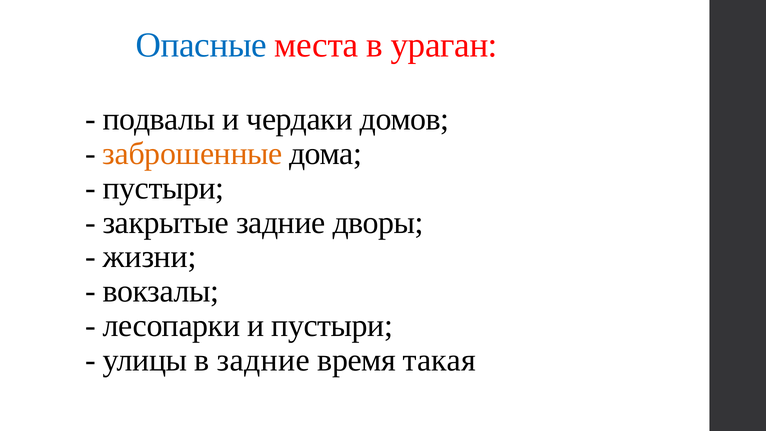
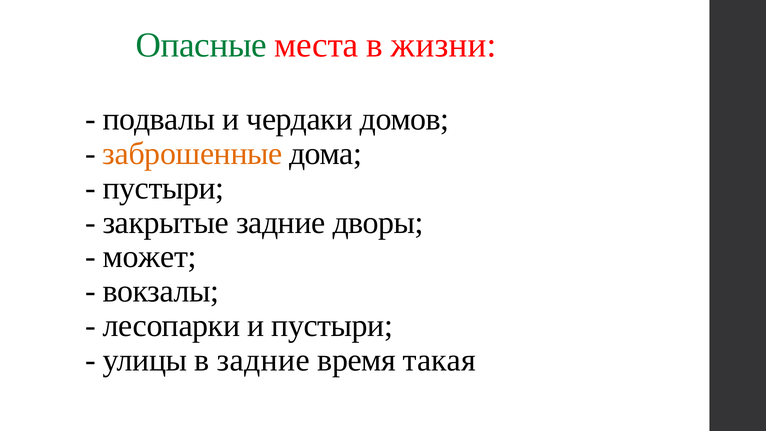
Опасные colour: blue -> green
ураган: ураган -> жизни
жизни: жизни -> может
